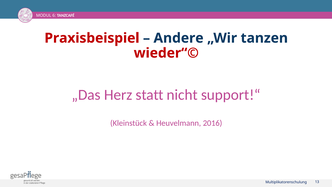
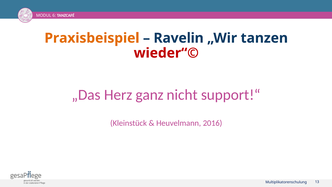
Praxisbeispiel colour: red -> orange
Andere: Andere -> Ravelin
statt: statt -> ganz
